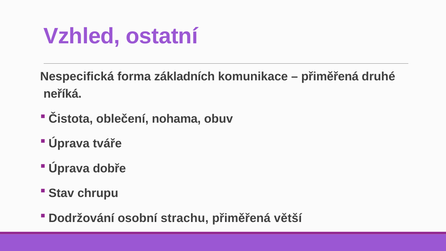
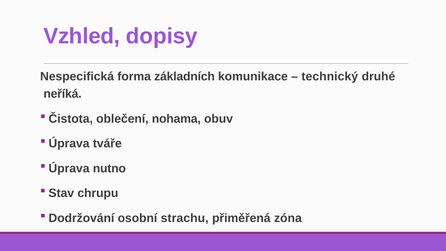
ostatní: ostatní -> dopisy
přiměřená at (330, 77): přiměřená -> technický
dobře: dobře -> nutno
větší: větší -> zóna
